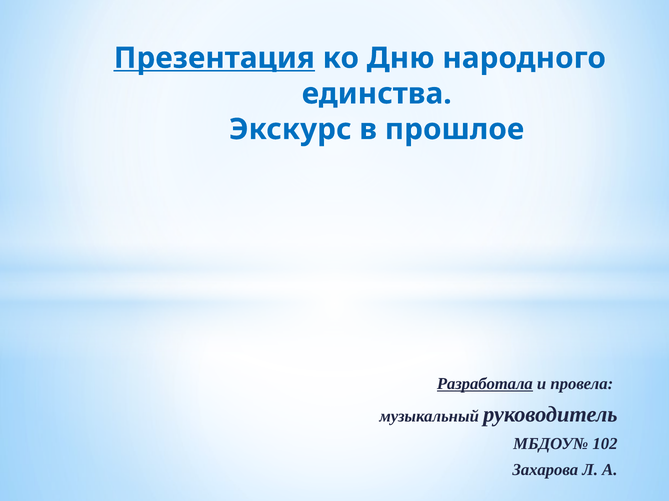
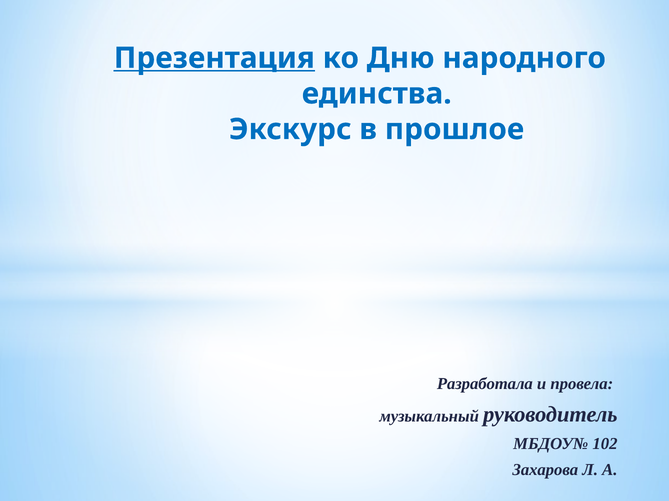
Разработала underline: present -> none
